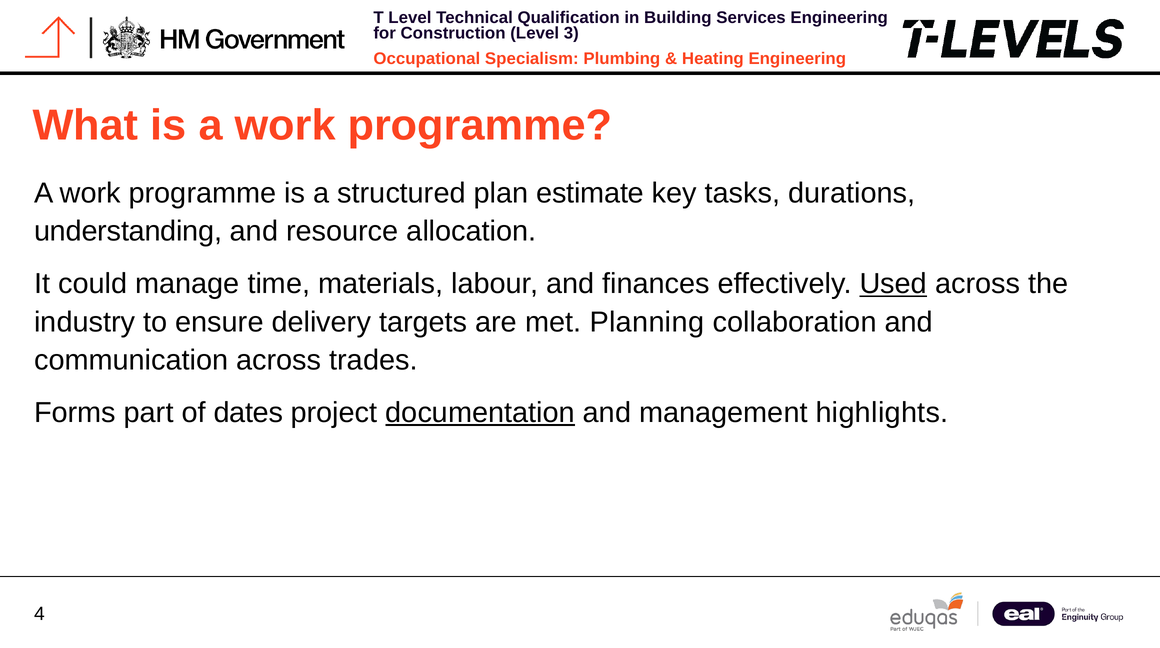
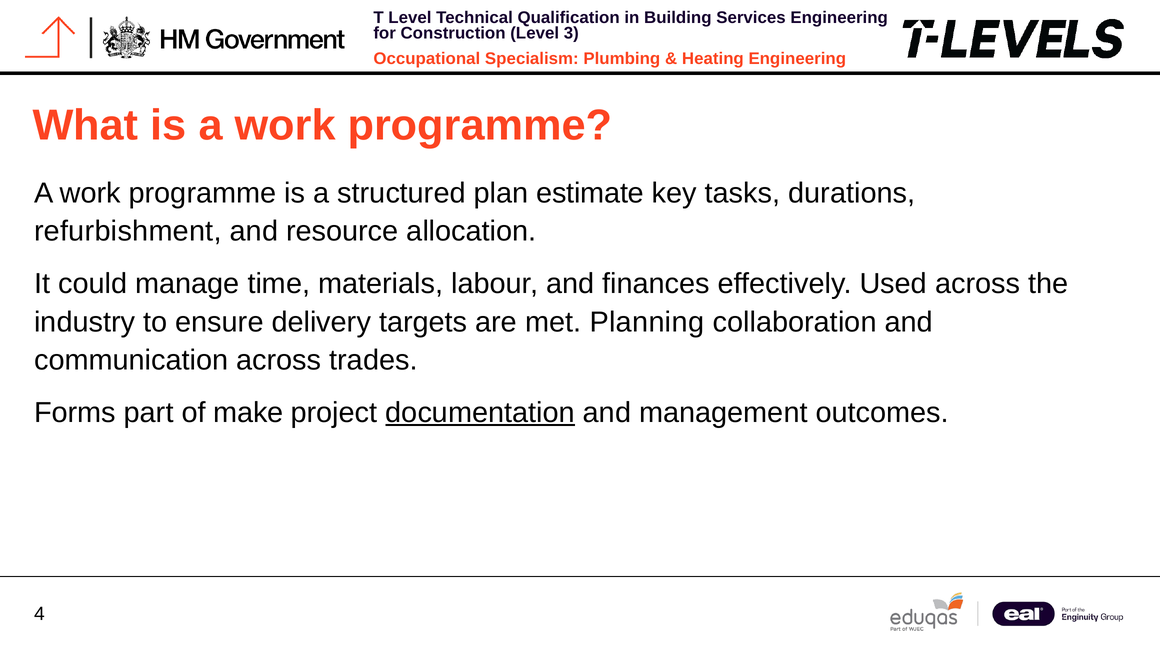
understanding: understanding -> refurbishment
Used underline: present -> none
dates: dates -> make
highlights: highlights -> outcomes
